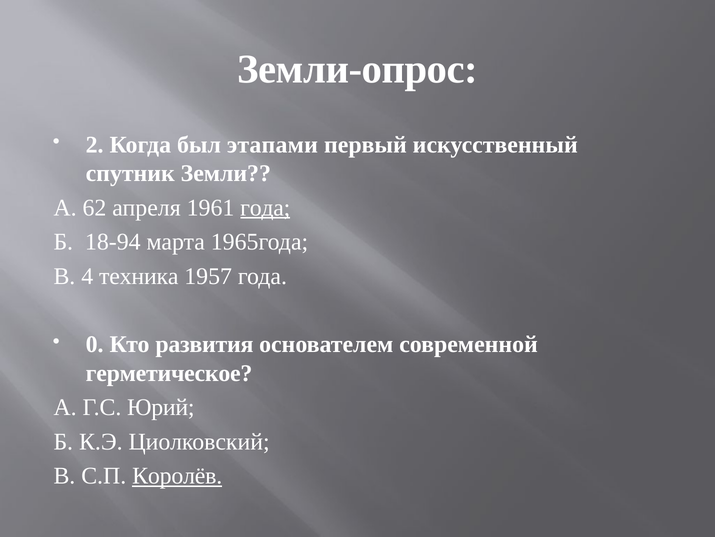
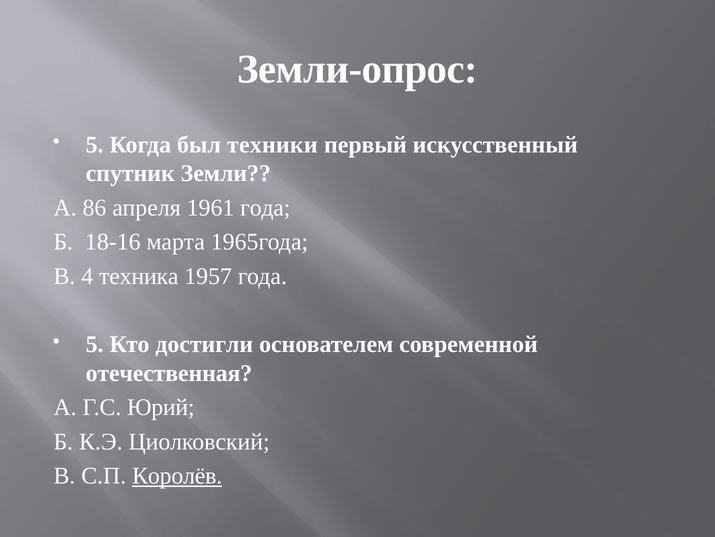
2 at (95, 145): 2 -> 5
этапами: этапами -> техники
62: 62 -> 86
года at (265, 207) underline: present -> none
18-94: 18-94 -> 18-16
0 at (95, 344): 0 -> 5
развития: развития -> достигли
герметическое: герметическое -> отечественная
